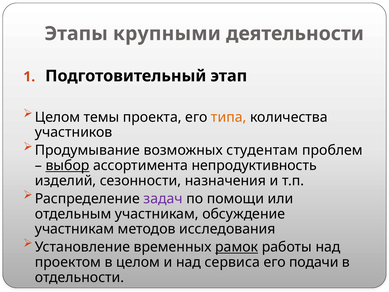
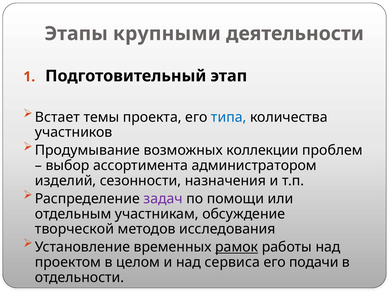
Целом at (58, 117): Целом -> Встает
типа colour: orange -> blue
студентам: студентам -> коллекции
выбор underline: present -> none
непродуктивность: непродуктивность -> администратором
участникам at (75, 229): участникам -> творческой
